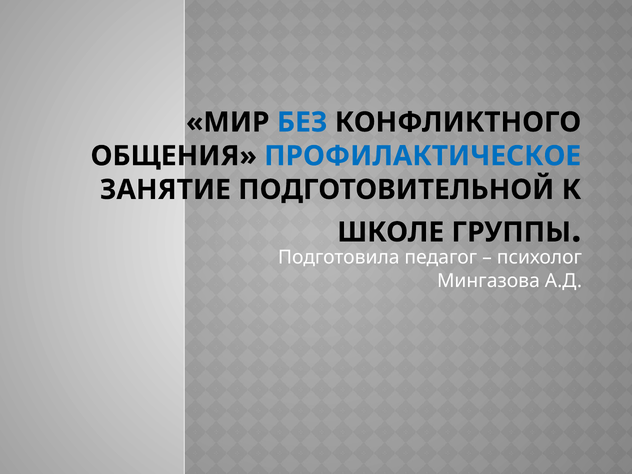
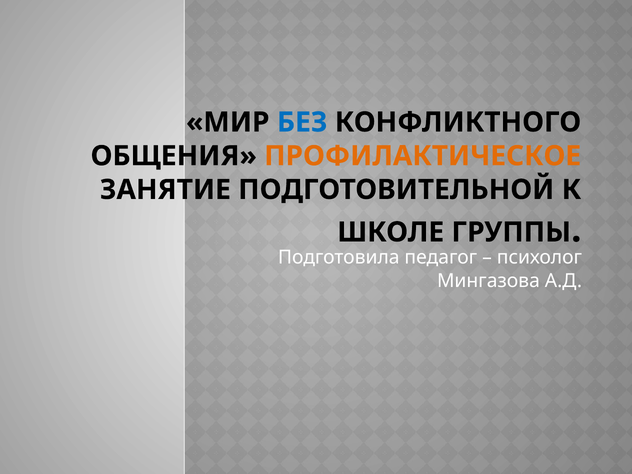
ПРОФИЛАКТИЧЕСКОЕ colour: blue -> orange
